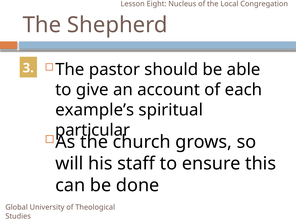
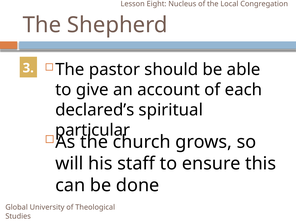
example’s: example’s -> declared’s
